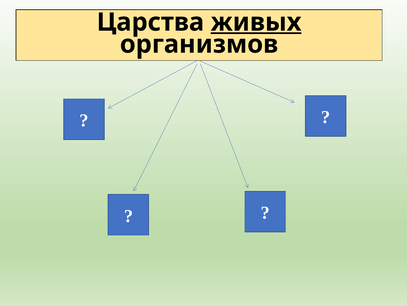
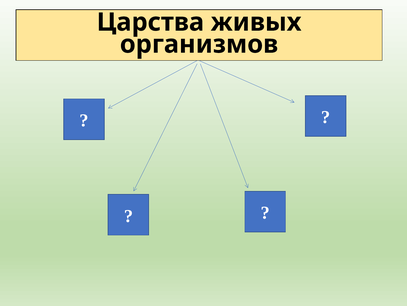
живых underline: present -> none
